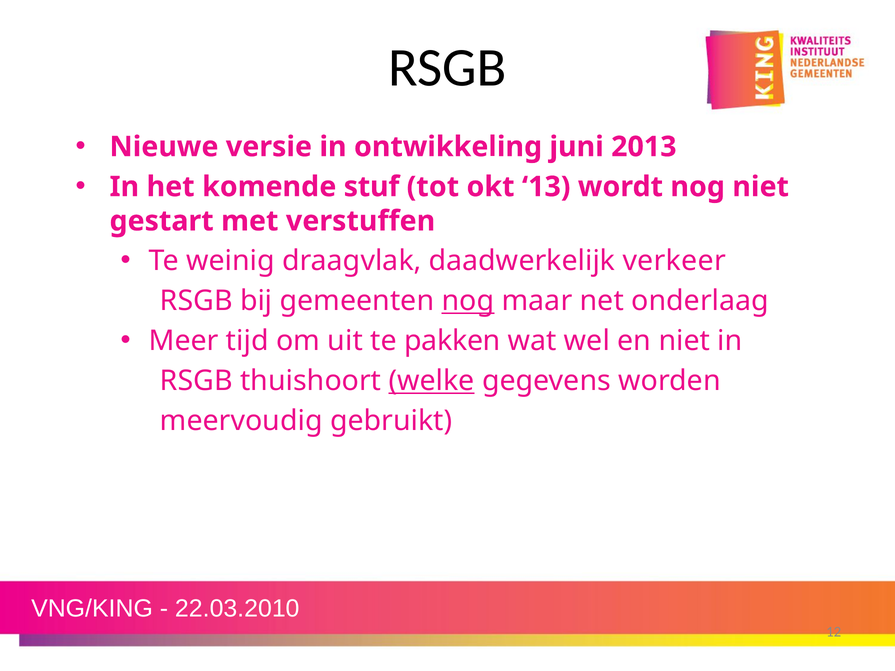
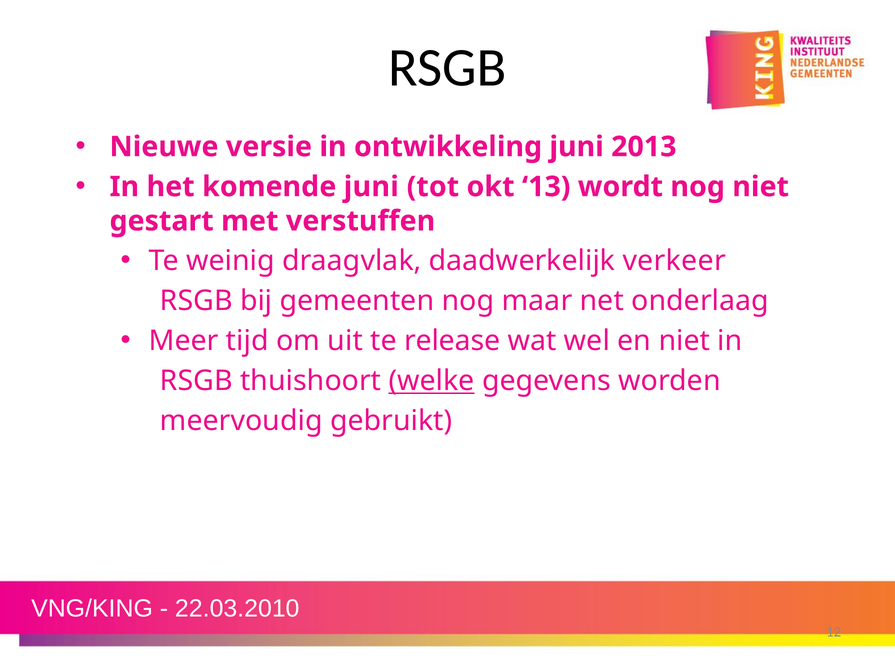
komende stuf: stuf -> juni
nog at (468, 301) underline: present -> none
pakken: pakken -> release
